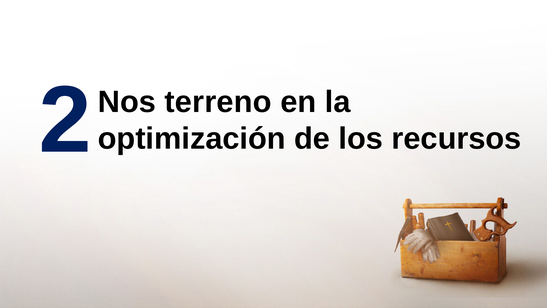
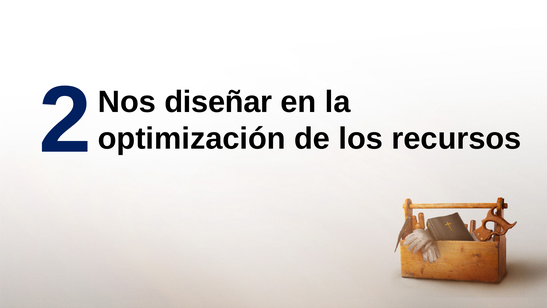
terreno: terreno -> diseñar
